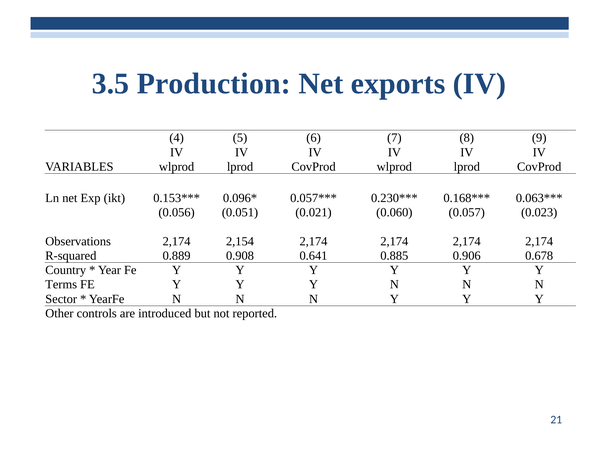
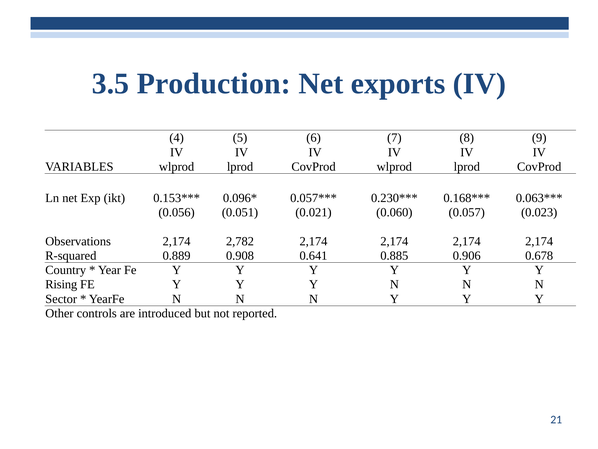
2,154: 2,154 -> 2,782
Terms: Terms -> Rising
